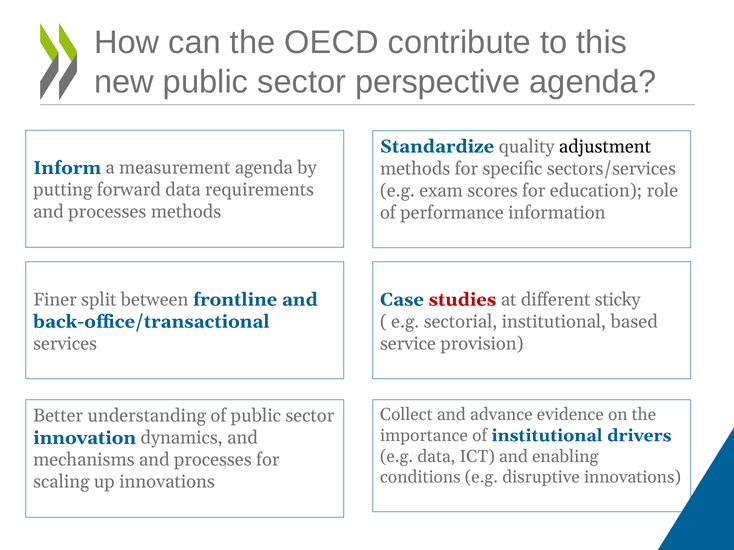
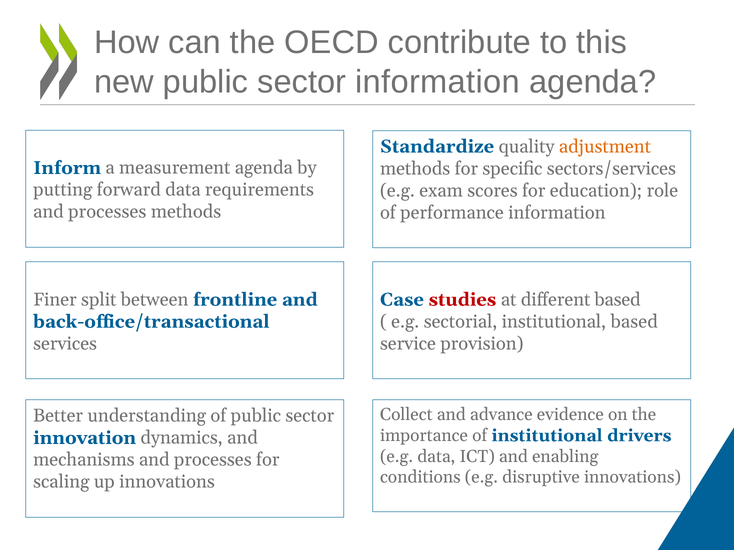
sector perspective: perspective -> information
adjustment colour: black -> orange
different sticky: sticky -> based
